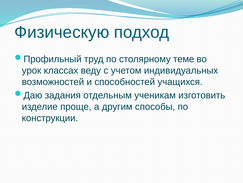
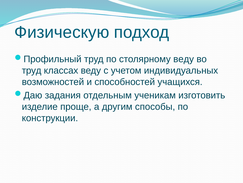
столярному теме: теме -> веду
урок at (32, 70): урок -> труд
